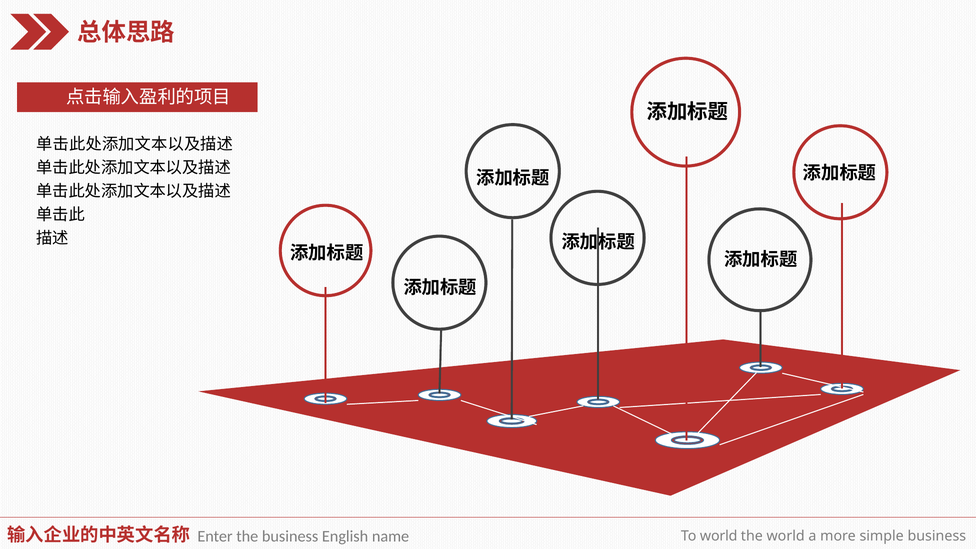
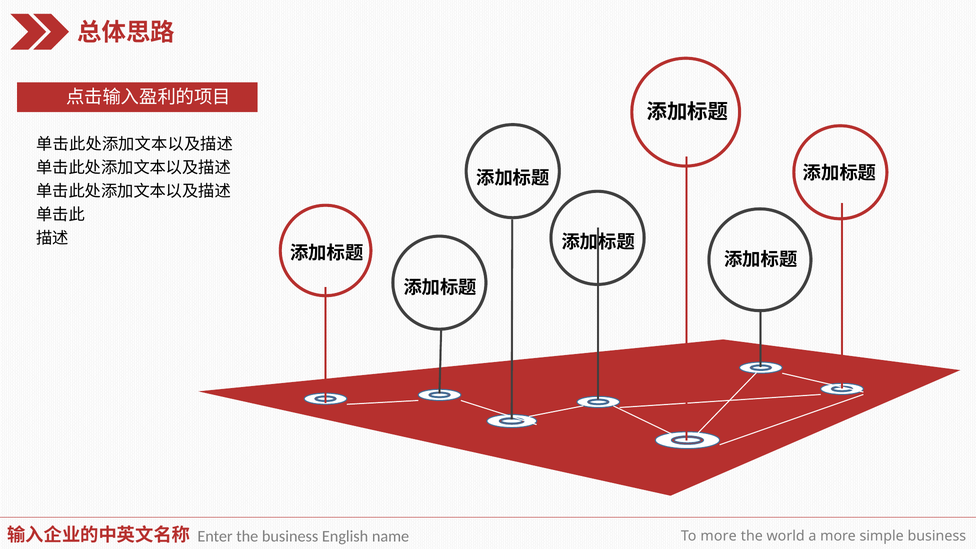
To world: world -> more
